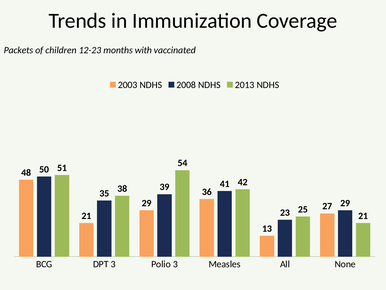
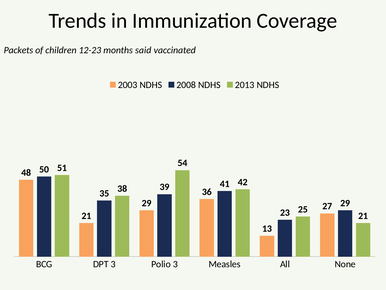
with: with -> said
